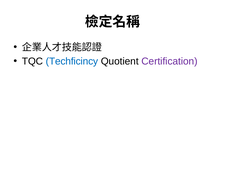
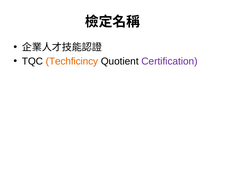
Techficincy colour: blue -> orange
